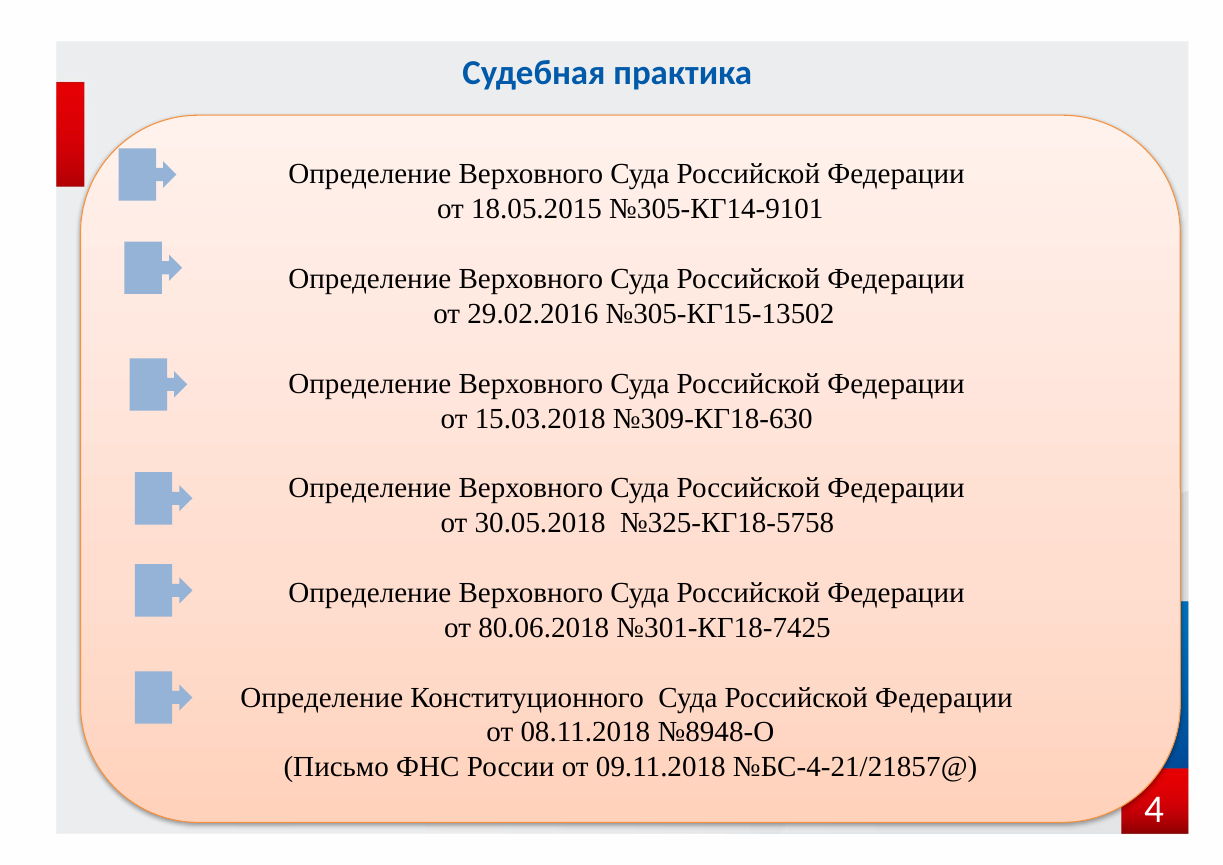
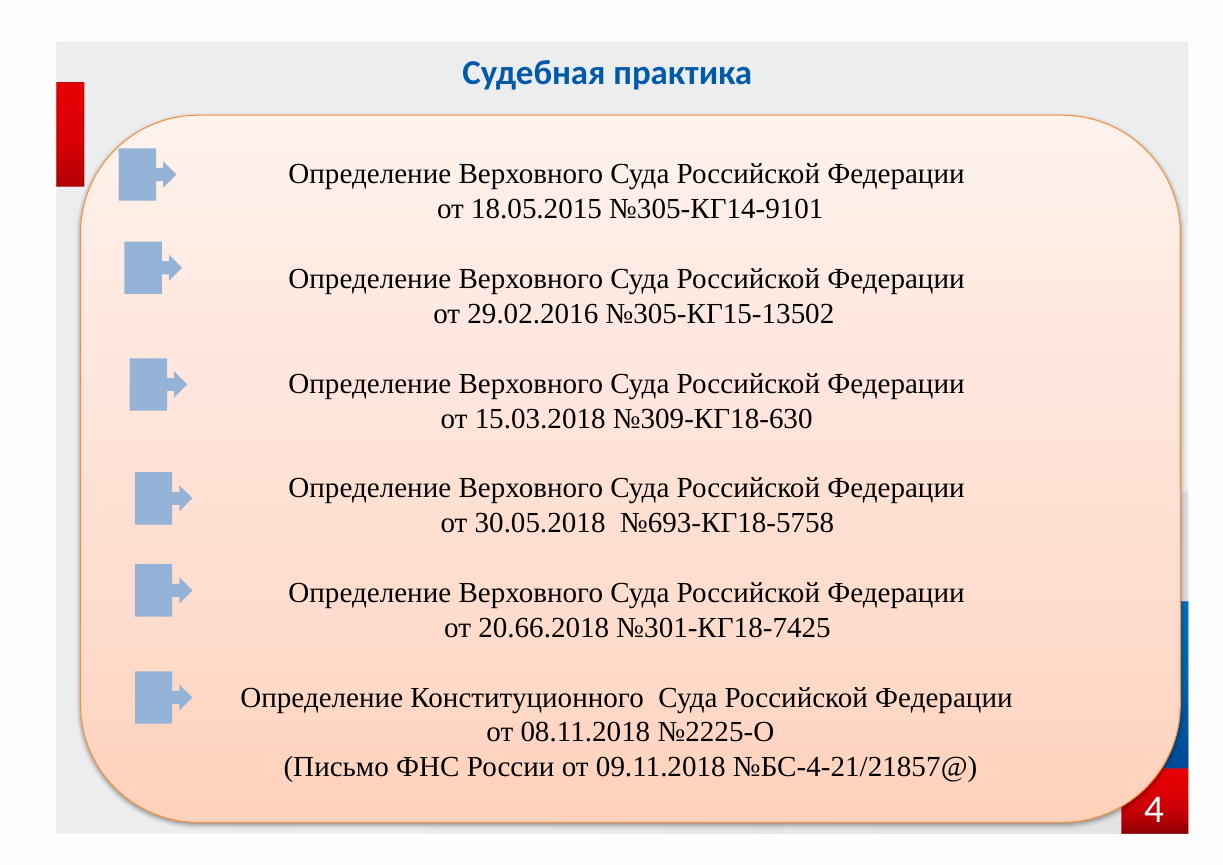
№325-КГ18-5758: №325-КГ18-5758 -> №693-КГ18-5758
80.06.2018: 80.06.2018 -> 20.66.2018
№8948-О: №8948-О -> №2225-О
